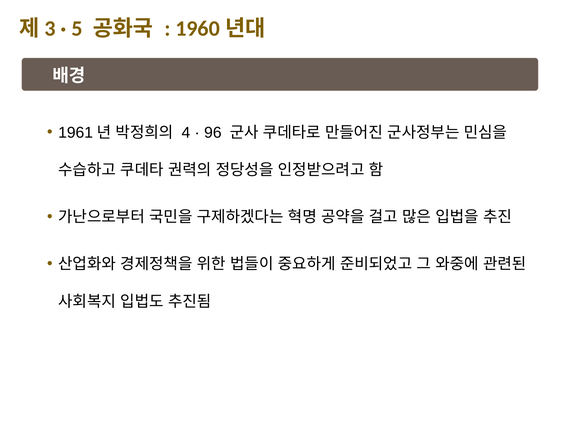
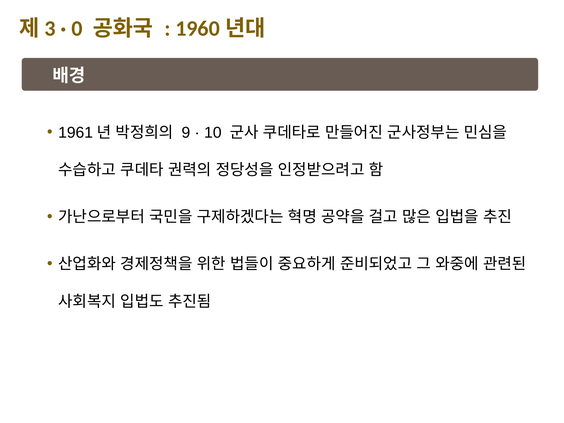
5: 5 -> 0
4: 4 -> 9
96: 96 -> 10
